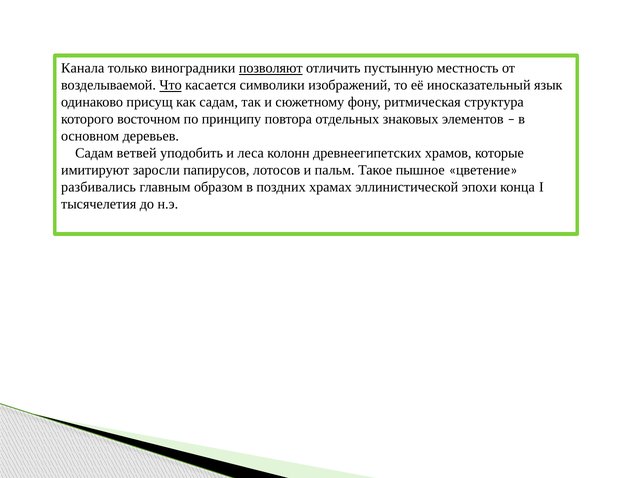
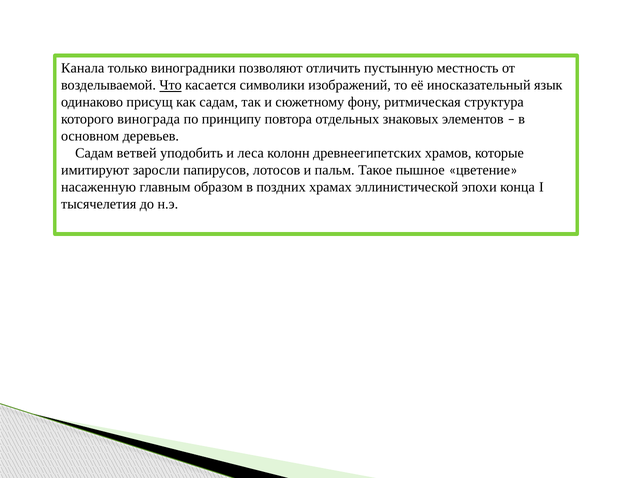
позволяют underline: present -> none
восточном: восточном -> винограда
разбивались: разбивались -> насаженную
